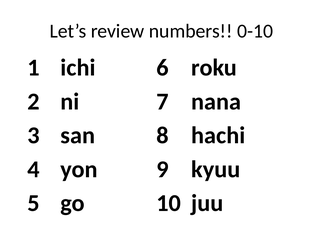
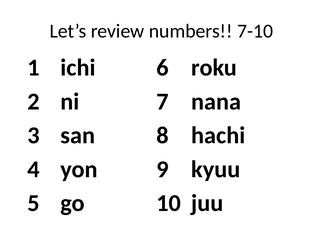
0-10: 0-10 -> 7-10
